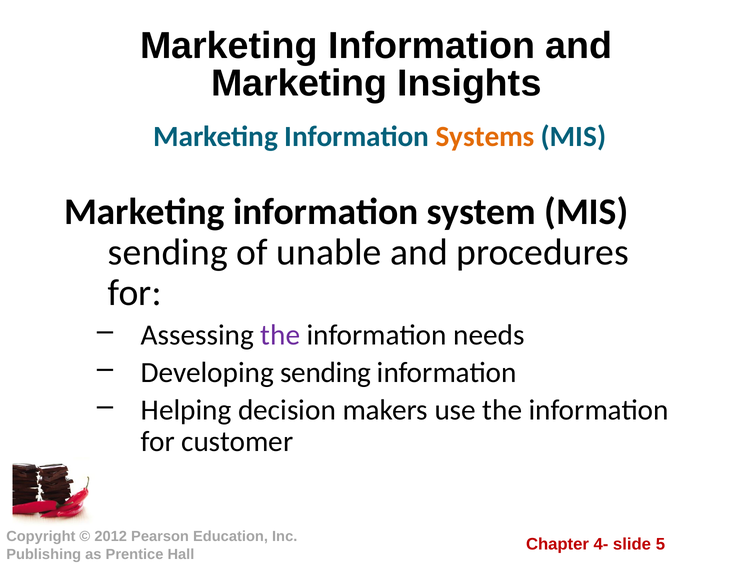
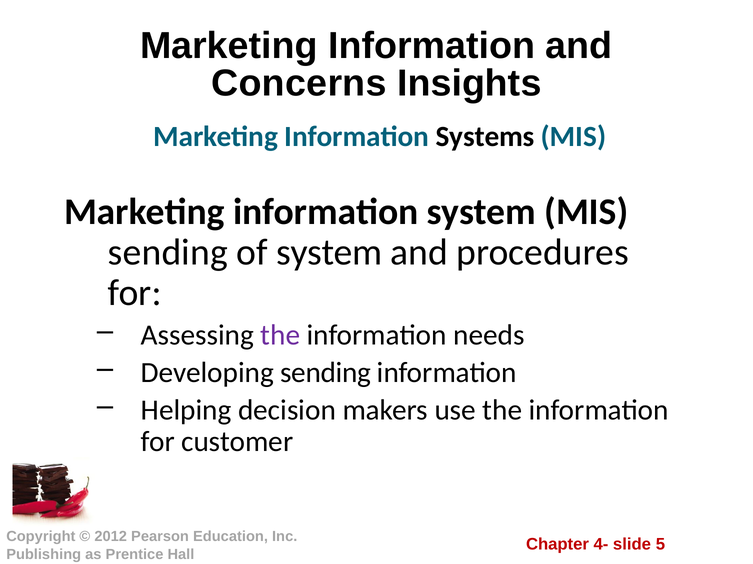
Marketing at (299, 84): Marketing -> Concerns
Systems colour: orange -> black
of unable: unable -> system
